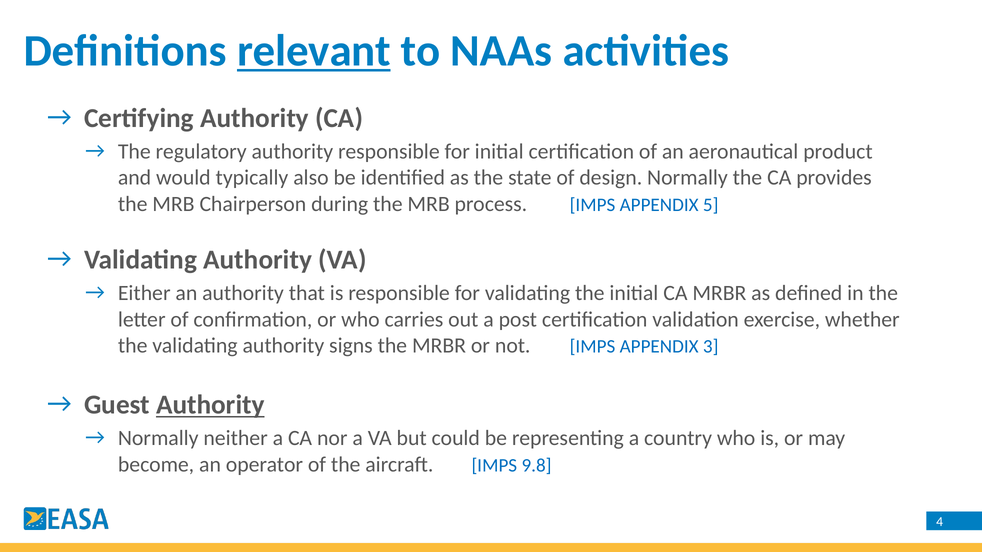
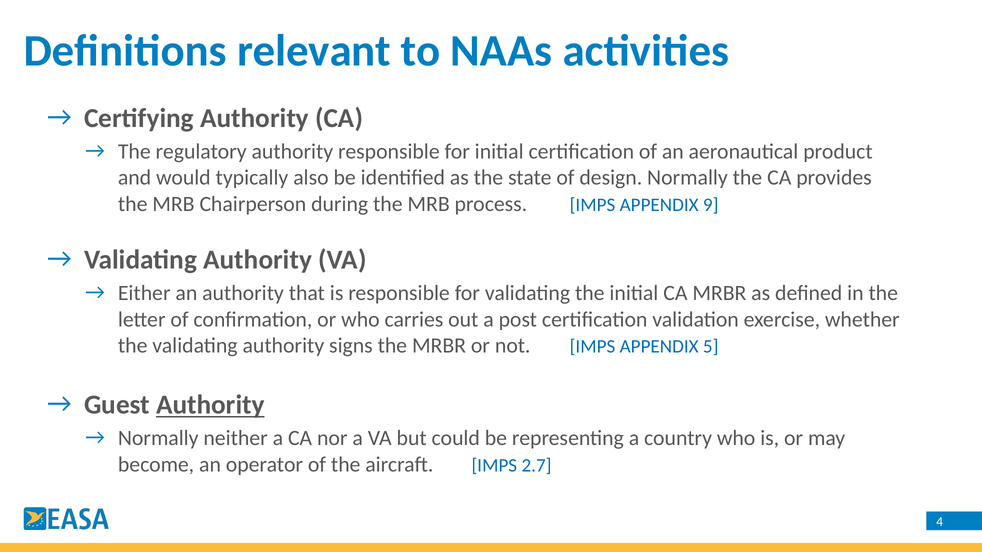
relevant underline: present -> none
5: 5 -> 9
3: 3 -> 5
9.8: 9.8 -> 2.7
